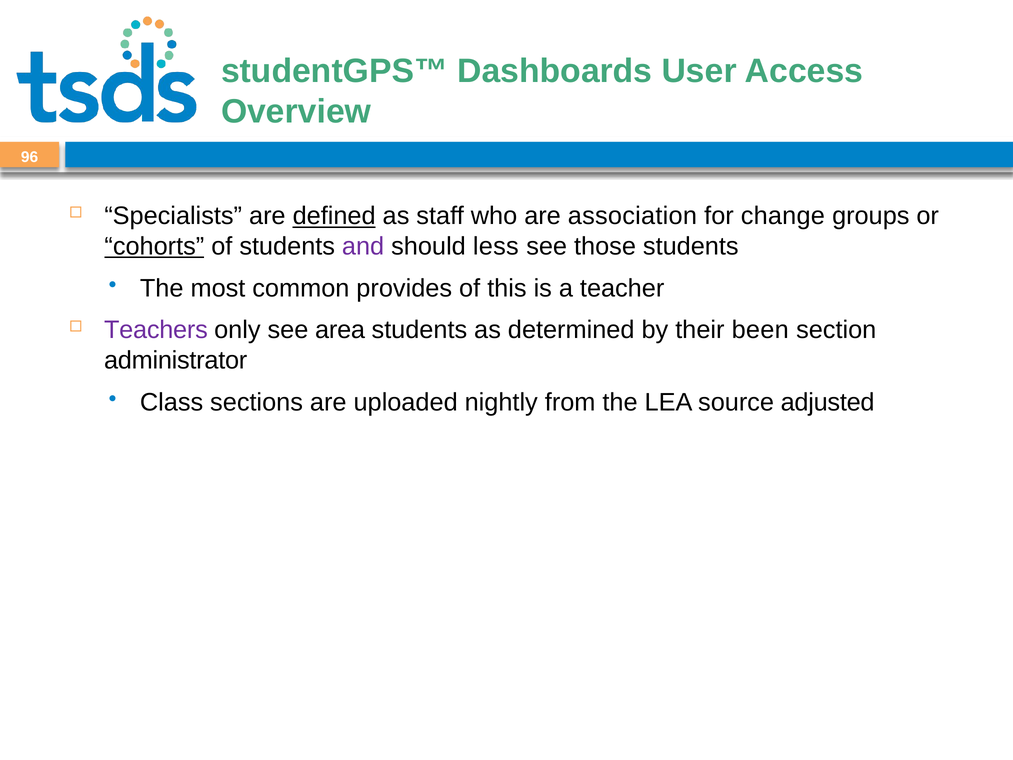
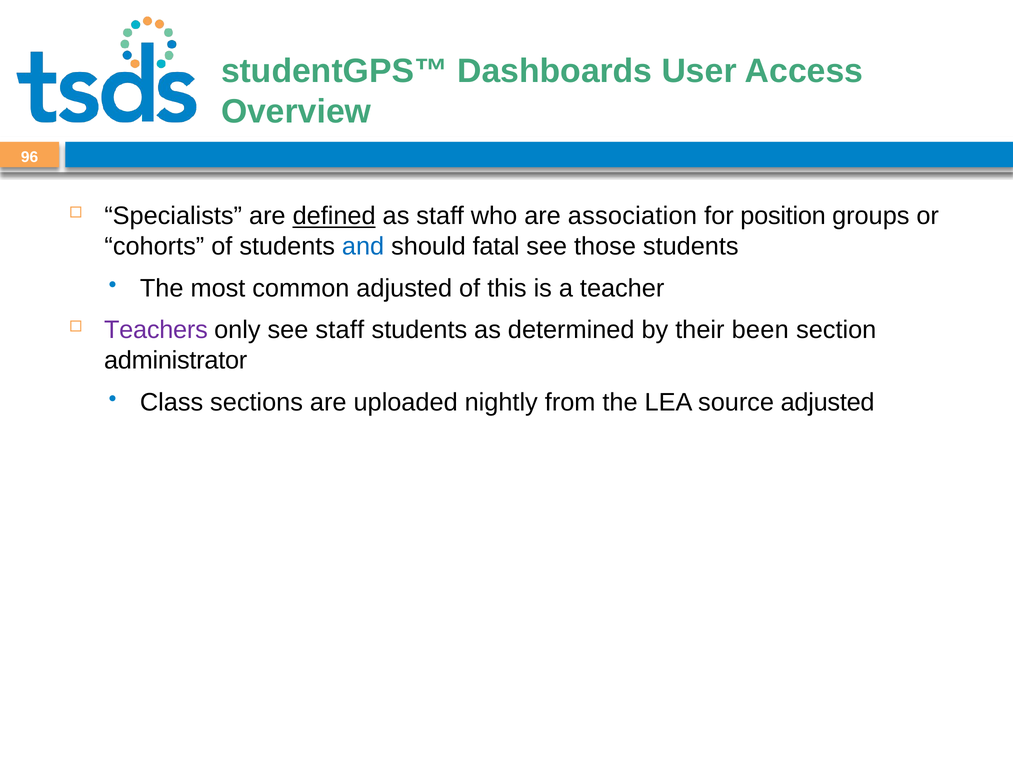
change: change -> position
cohorts underline: present -> none
and colour: purple -> blue
less: less -> fatal
common provides: provides -> adjusted
see area: area -> staff
